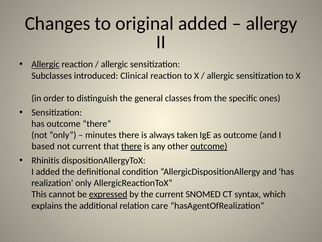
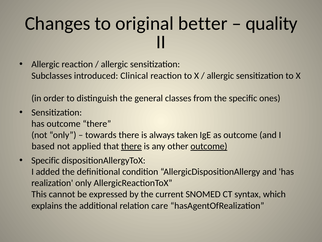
original added: added -> better
allergy: allergy -> quality
Allergic at (45, 64) underline: present -> none
minutes: minutes -> towards
not current: current -> applied
Rhinitis at (45, 160): Rhinitis -> Specific
expressed underline: present -> none
